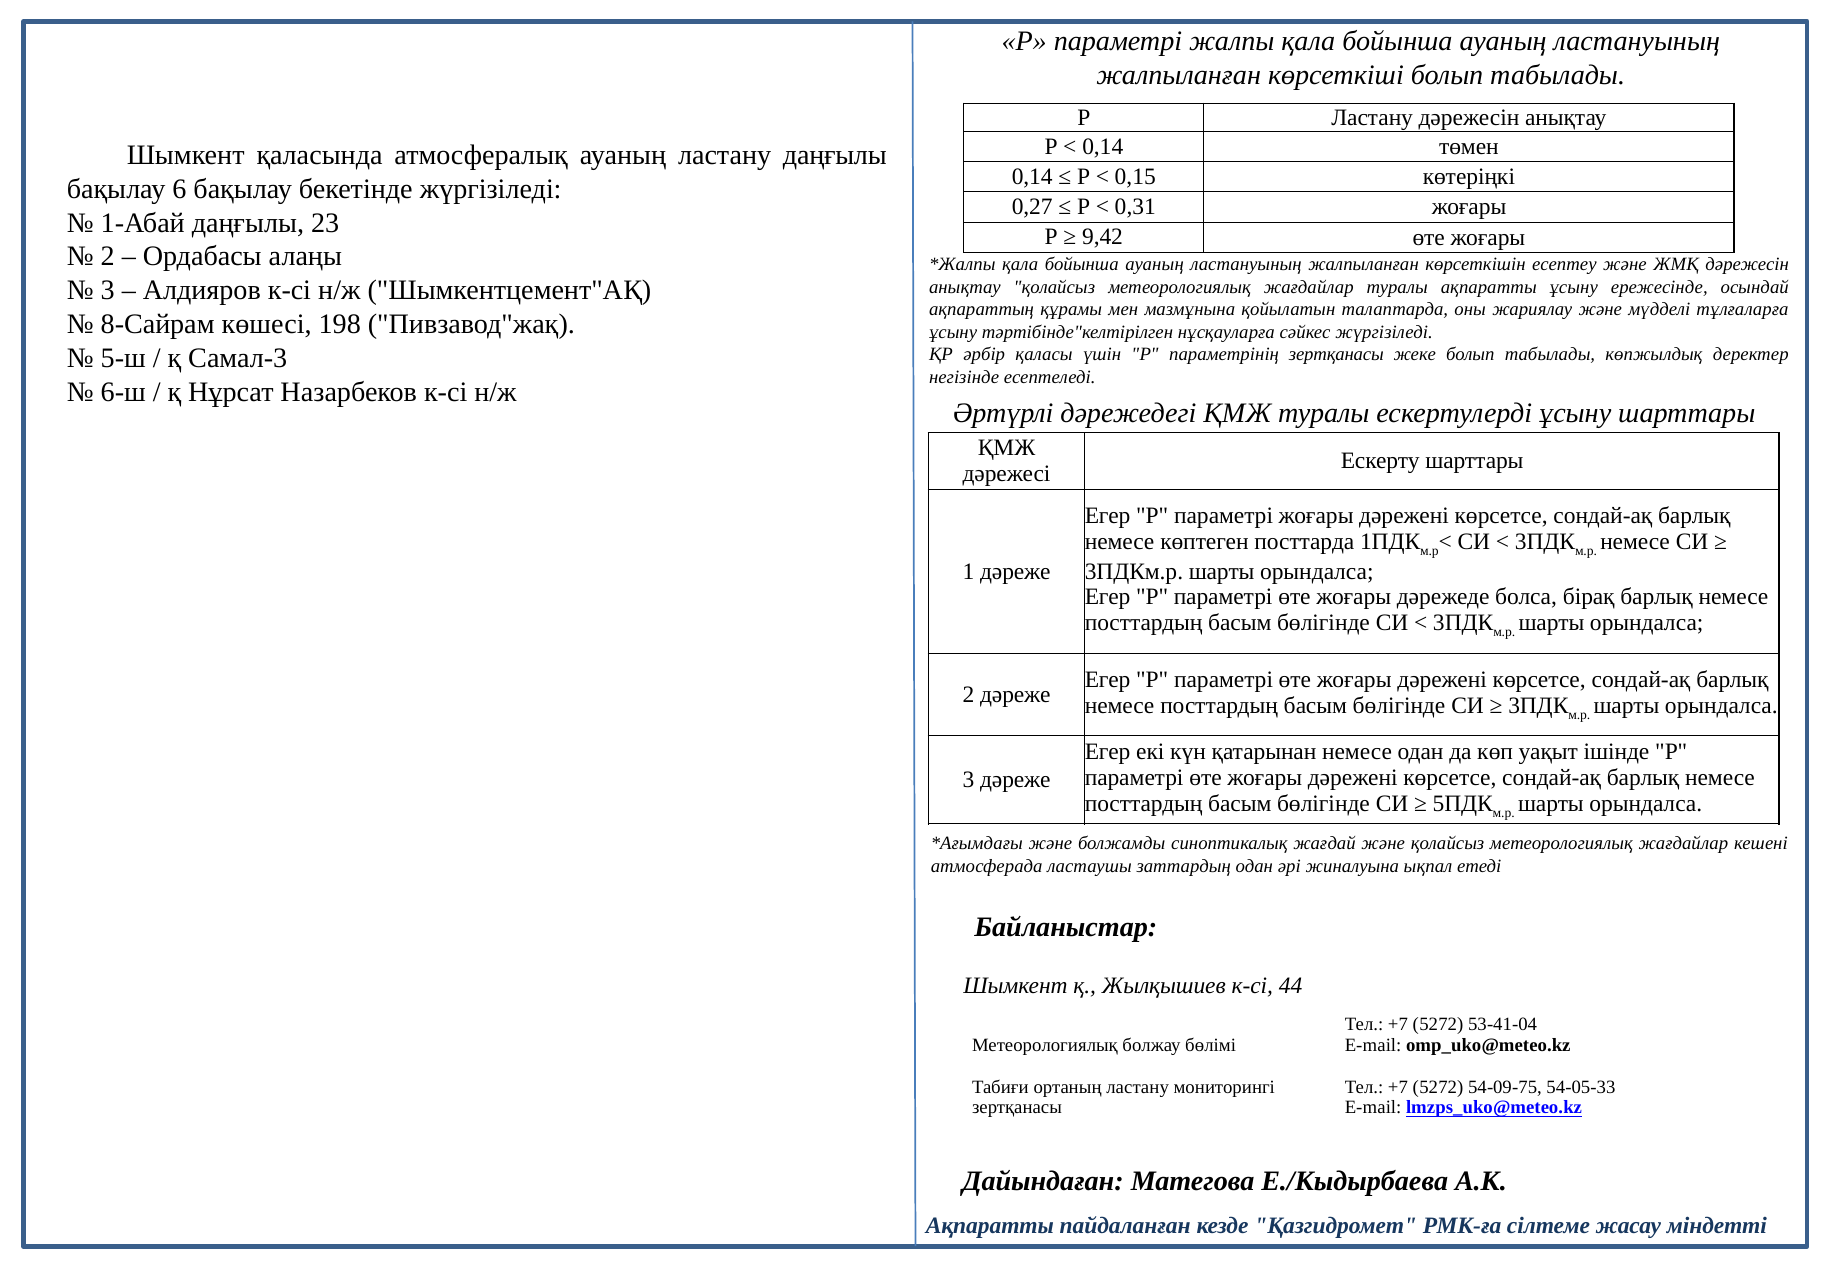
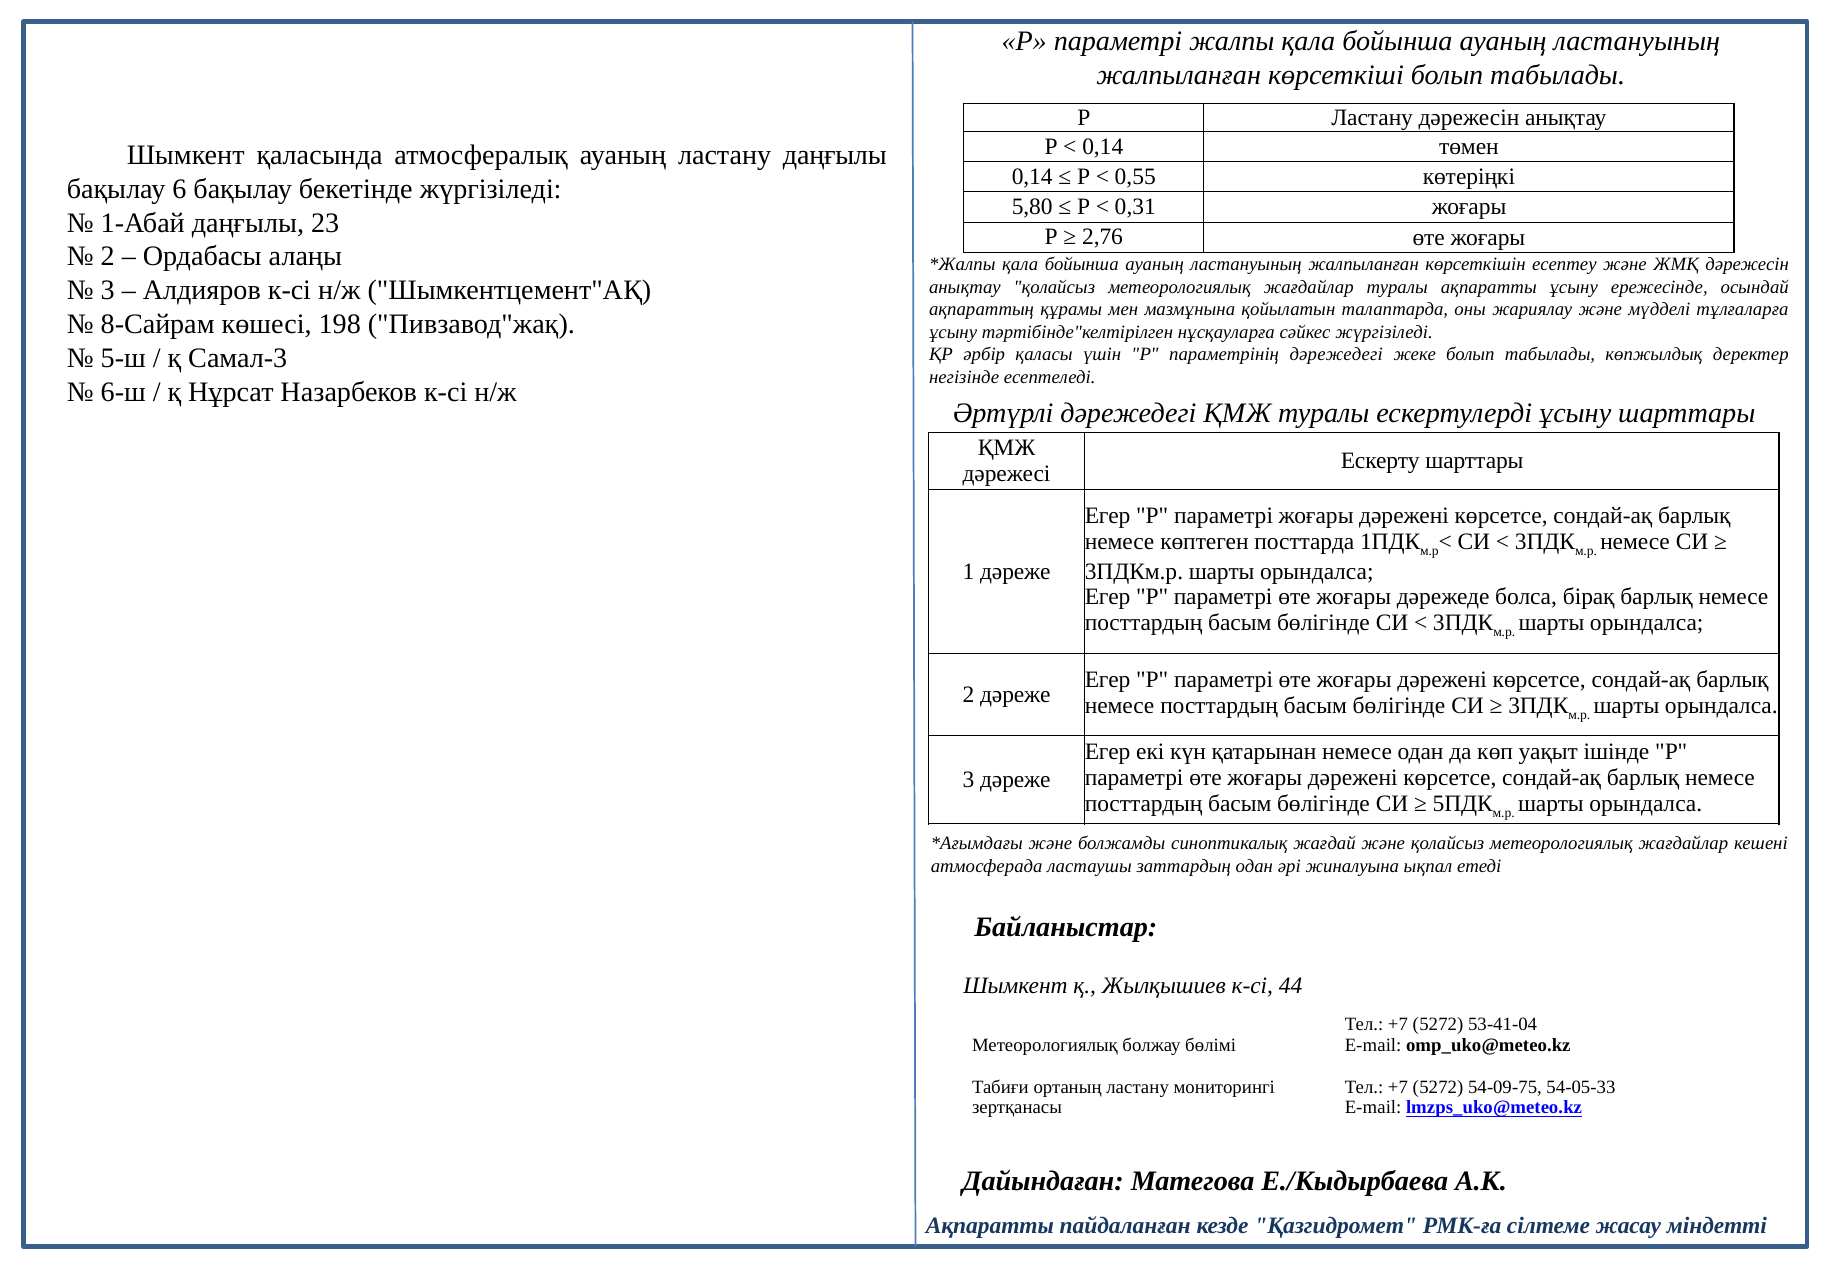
0,15: 0,15 -> 0,55
0,27: 0,27 -> 5,80
9,42: 9,42 -> 2,76
параметрінің зертқанасы: зертқанасы -> дәрежедегі
